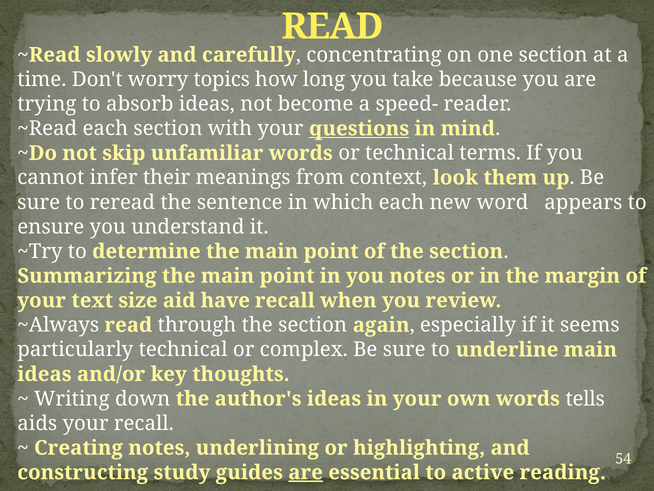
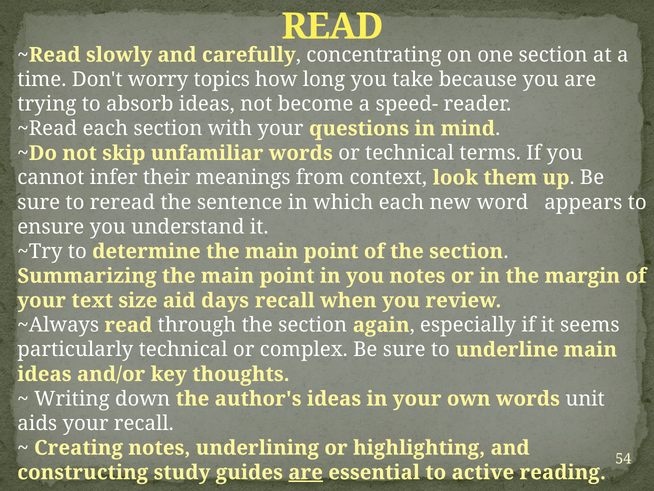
questions underline: present -> none
have: have -> days
tells: tells -> unit
